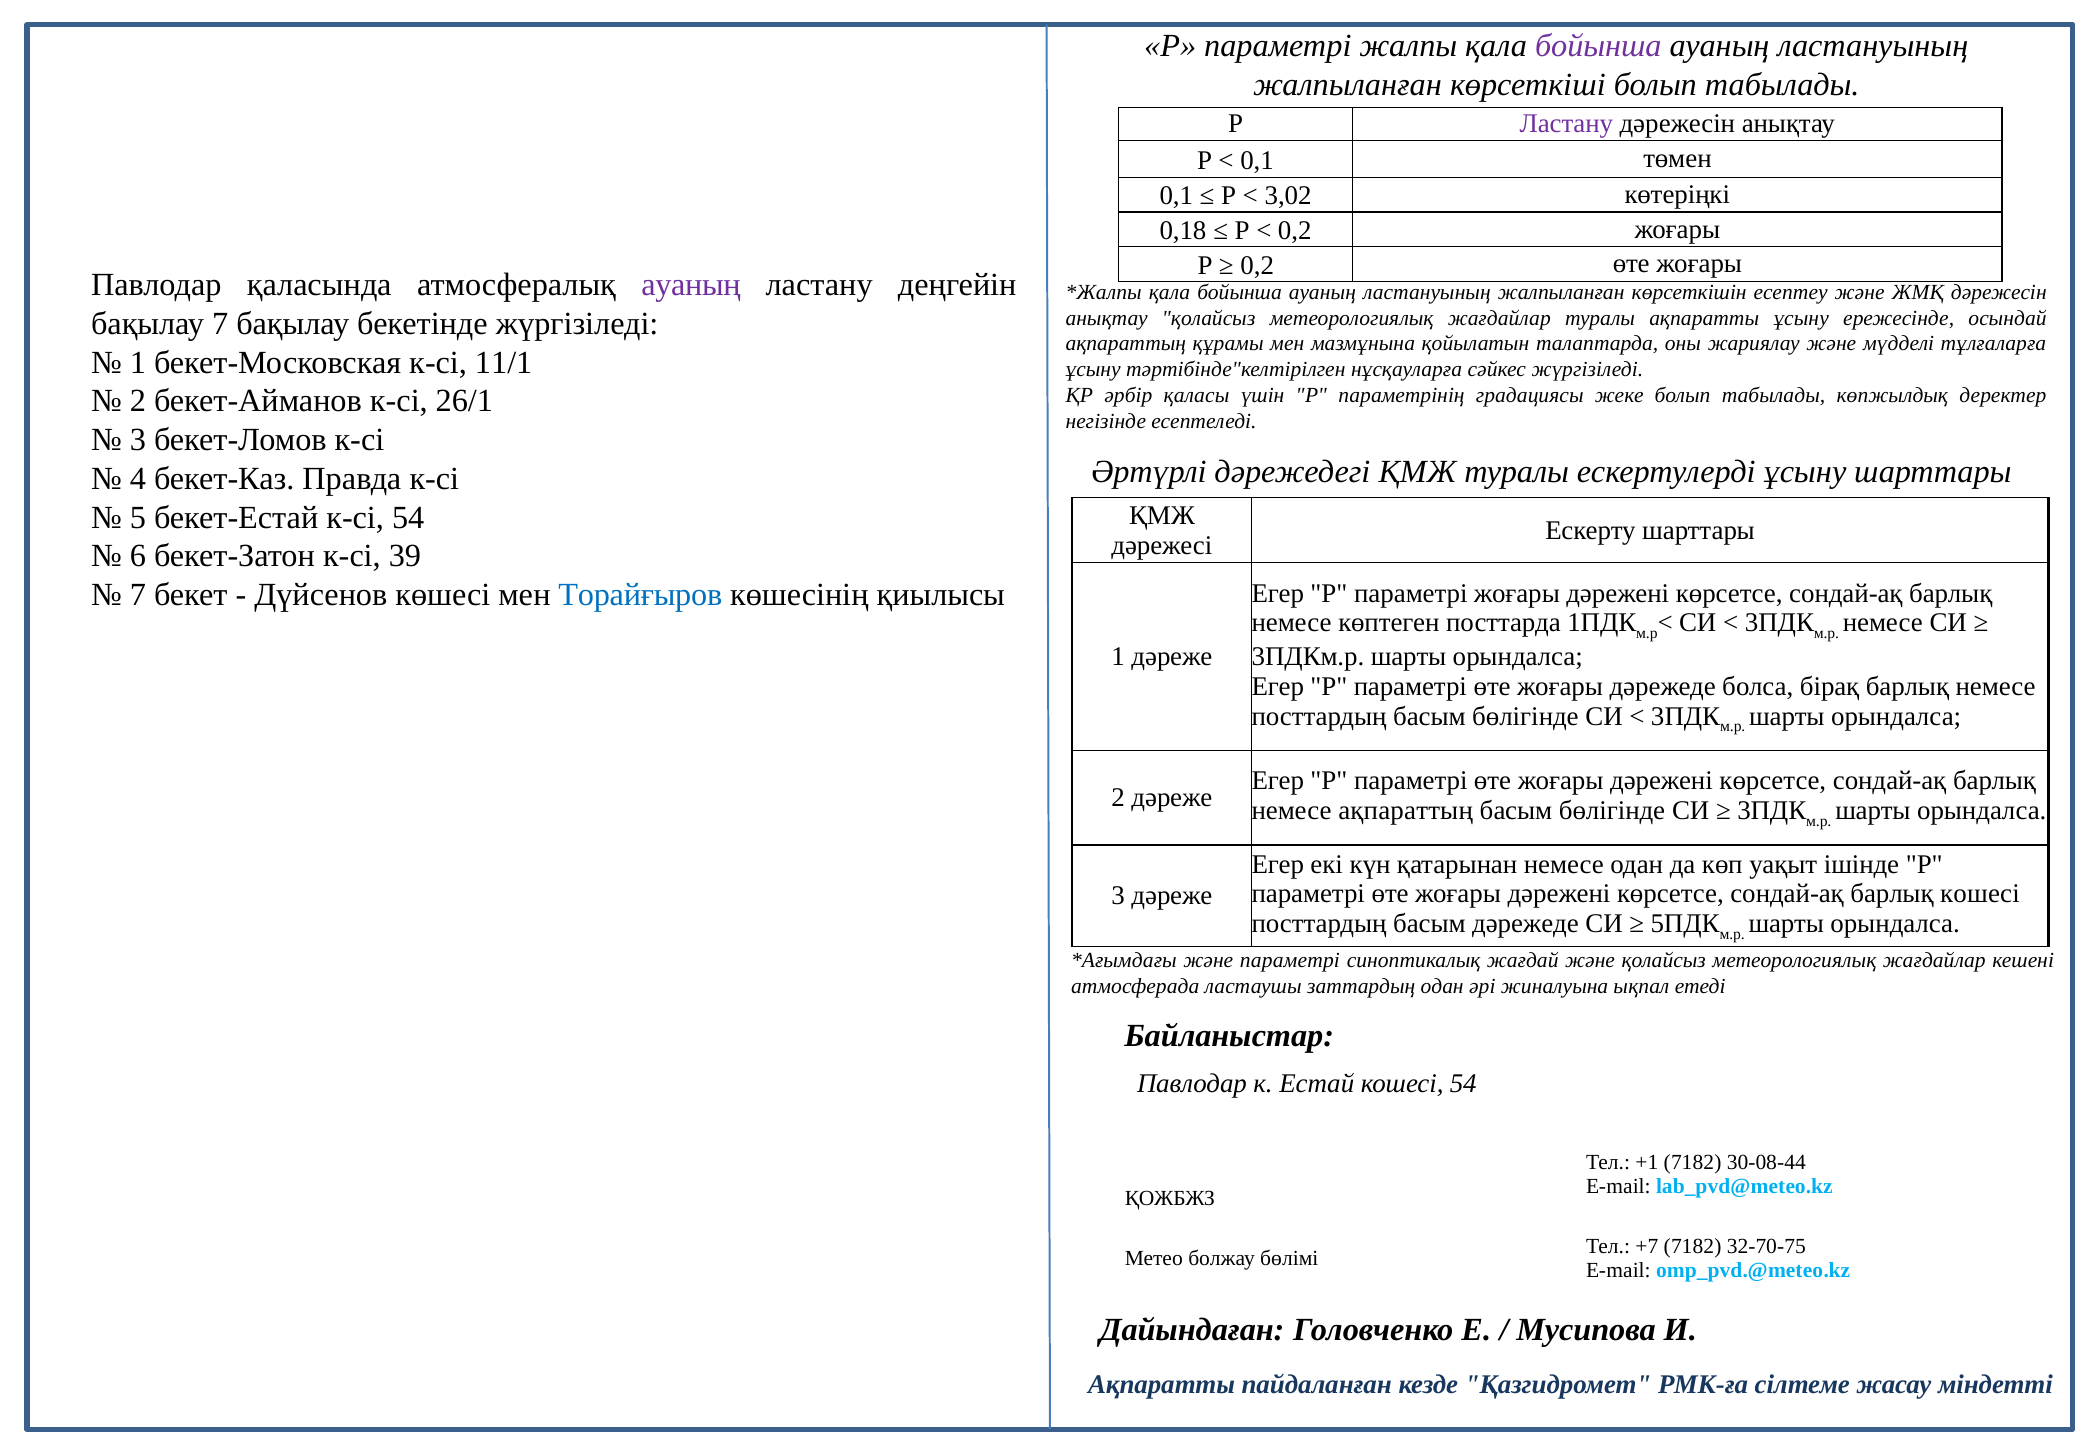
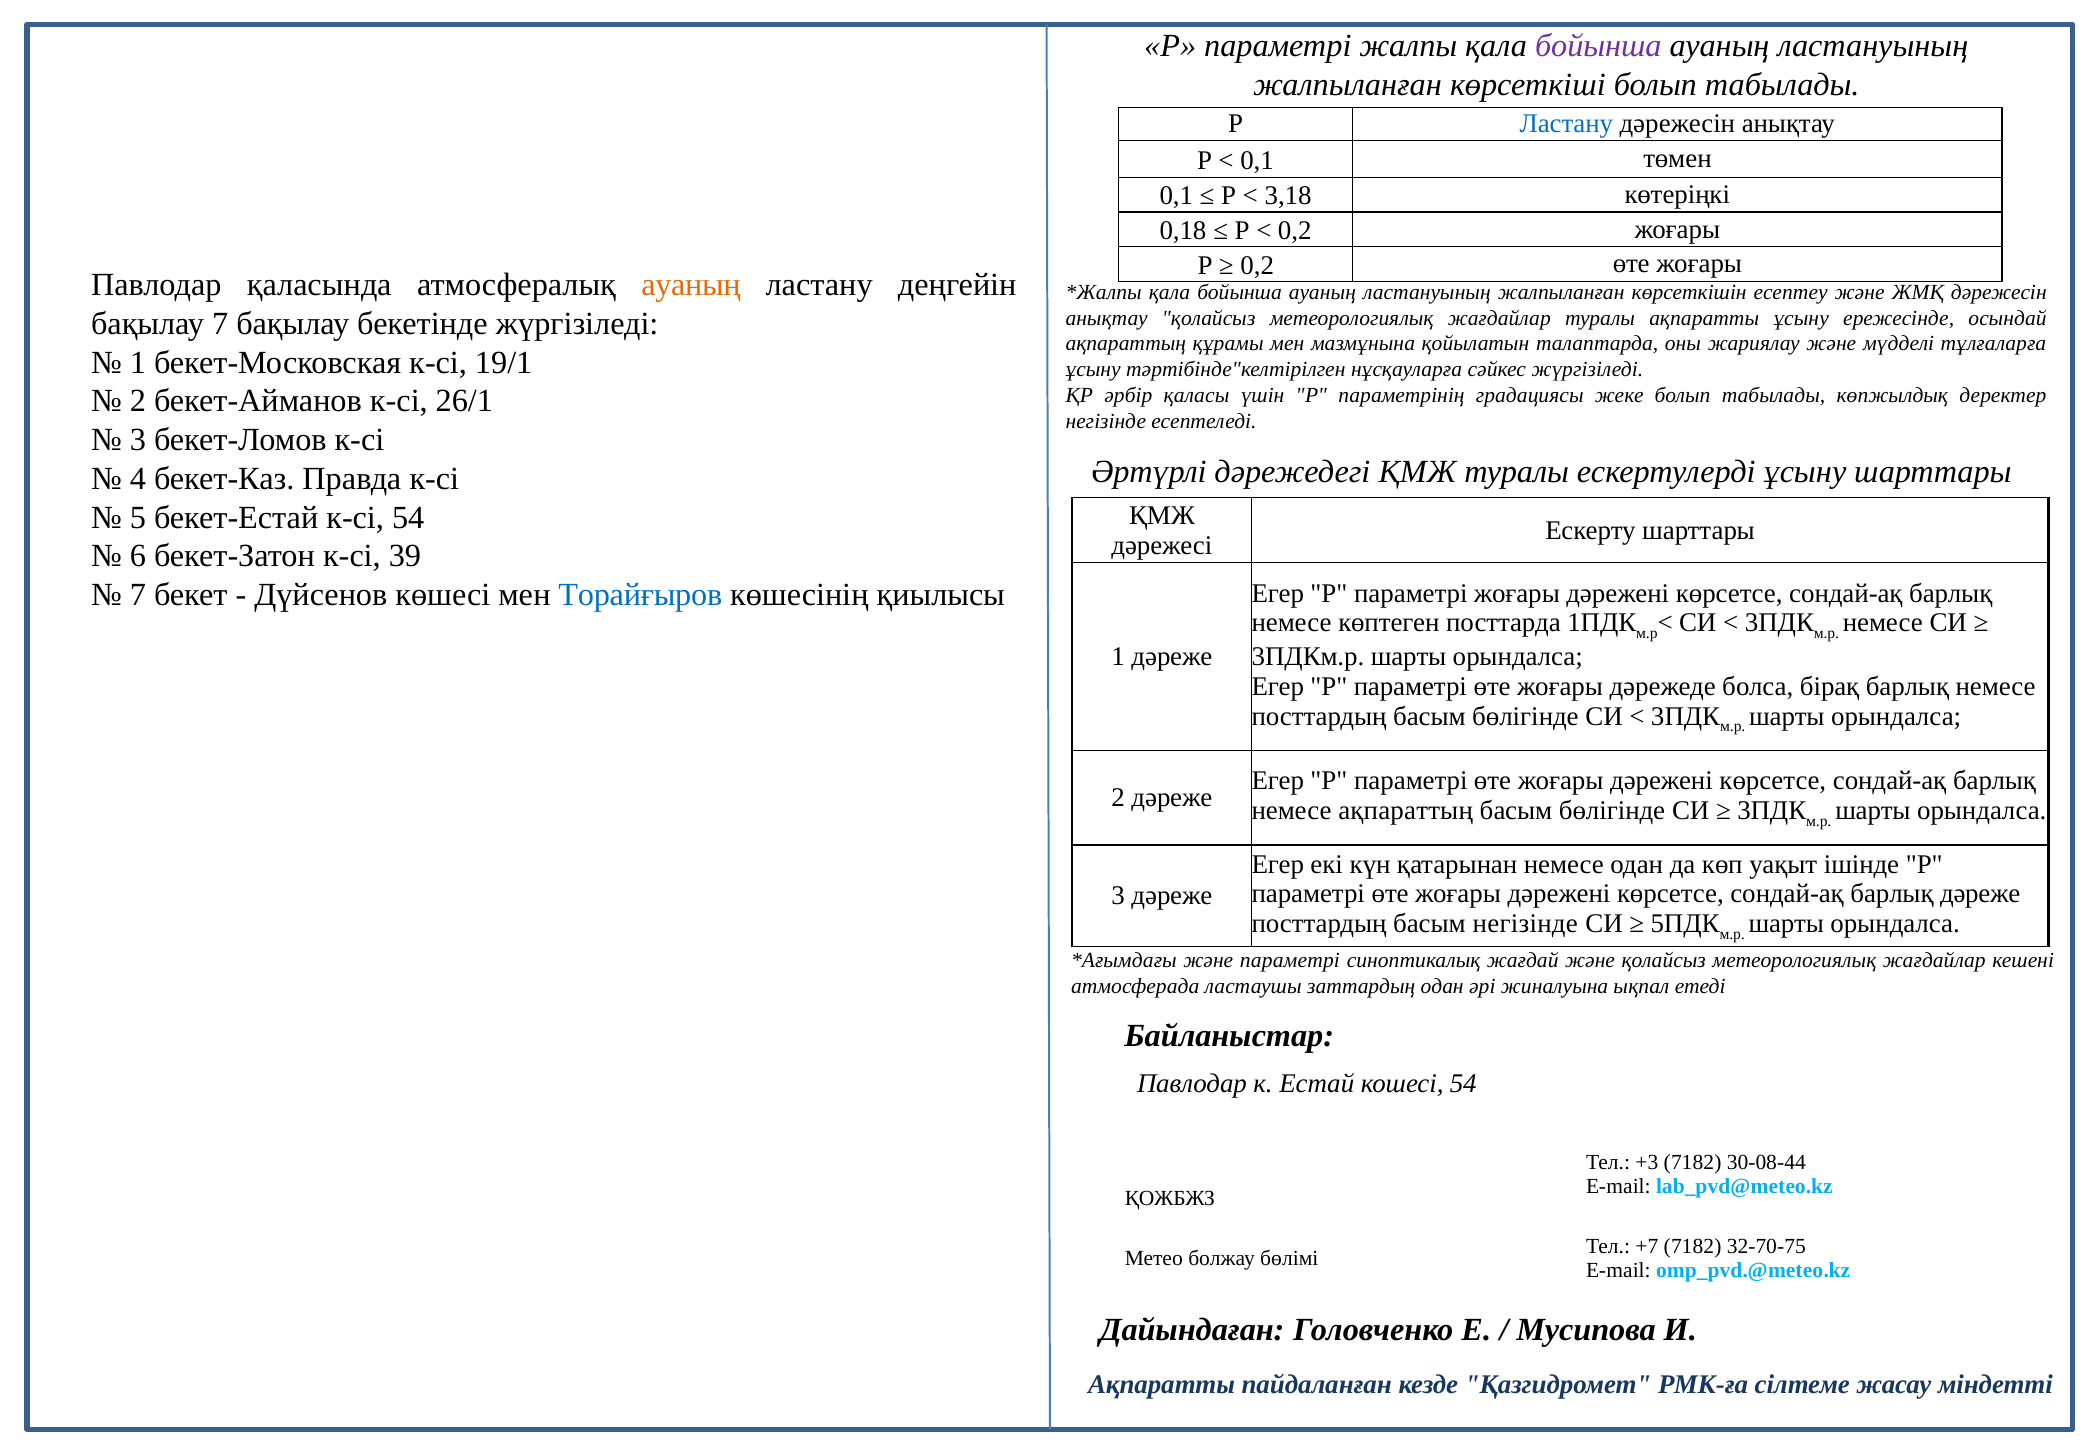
Ластану at (1566, 124) colour: purple -> blue
3,02: 3,02 -> 3,18
ауаның at (691, 285) colour: purple -> orange
11/1: 11/1 -> 19/1
барлық кошесi: кошесi -> дәреже
басым дәрежеде: дәрежеде -> негізінде
+1: +1 -> +3
